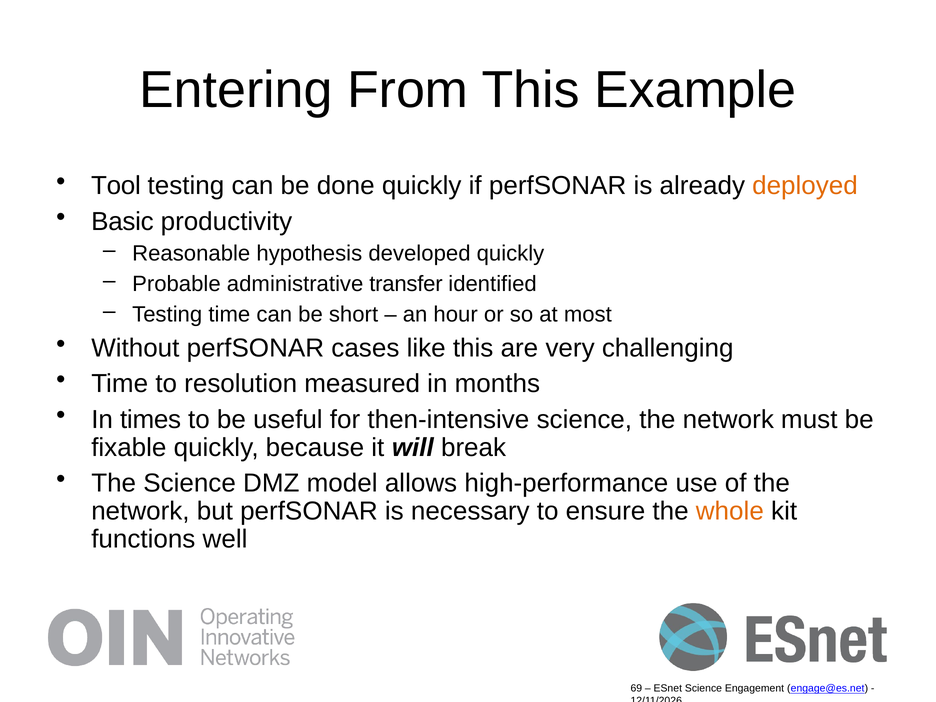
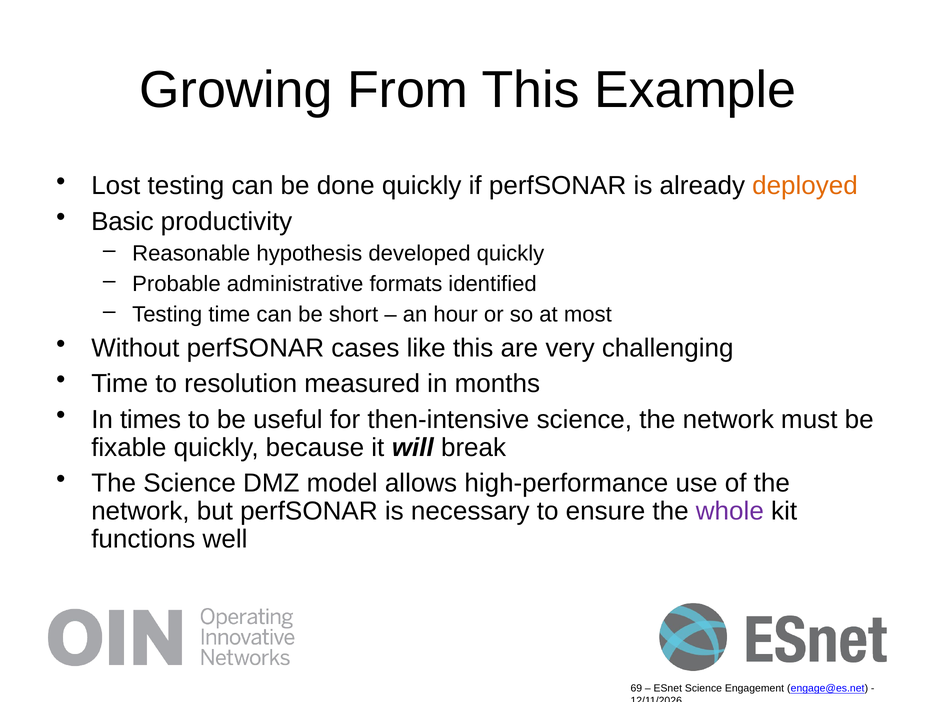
Entering: Entering -> Growing
Tool: Tool -> Lost
transfer: transfer -> formats
whole colour: orange -> purple
